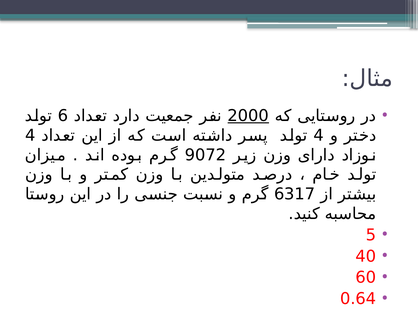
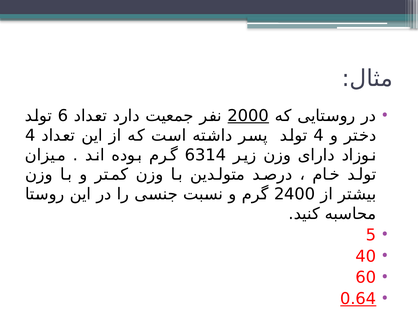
9072: 9072 -> 6314
6317: 6317 -> 2400
0.64 underline: none -> present
